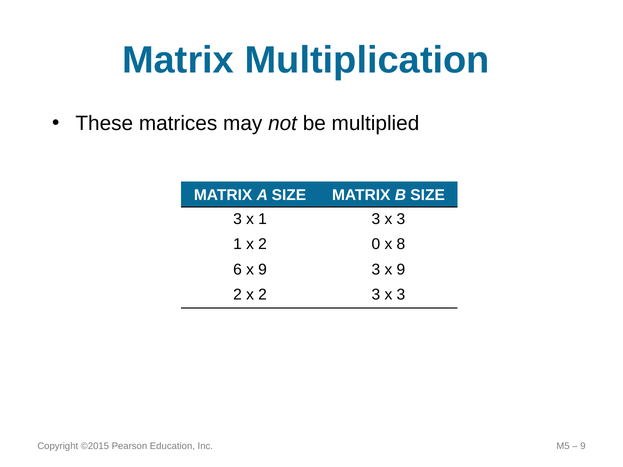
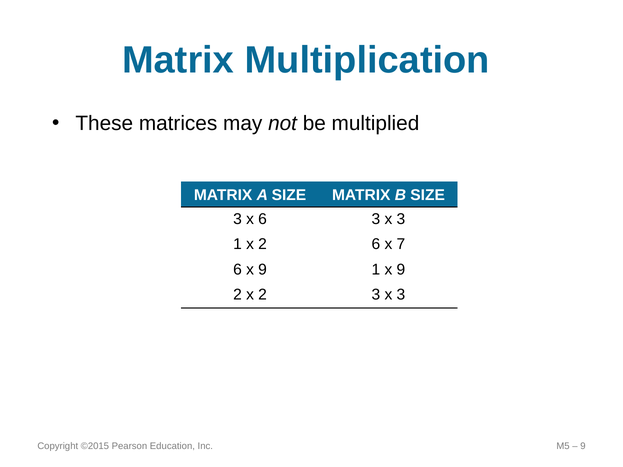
x 1: 1 -> 6
2 0: 0 -> 6
8: 8 -> 7
9 3: 3 -> 1
